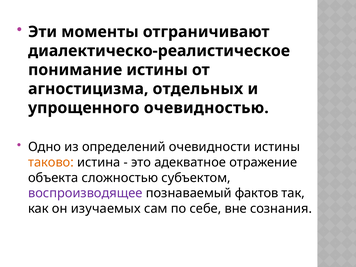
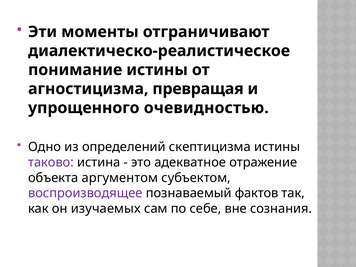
отдельных: отдельных -> превращая
очевидности: очевидности -> скептицизма
таково colour: orange -> purple
сложностью: сложностью -> аргументом
